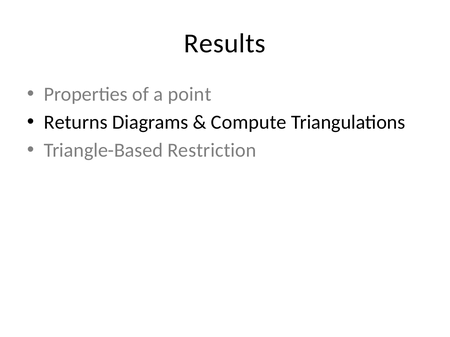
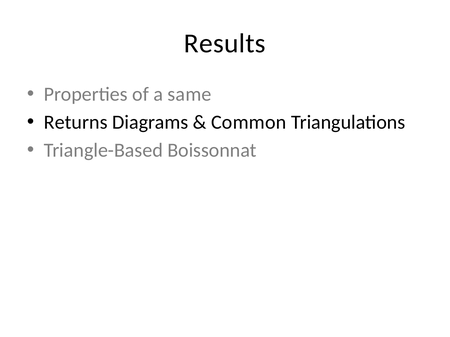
point: point -> same
Compute: Compute -> Common
Restriction: Restriction -> Boissonnat
